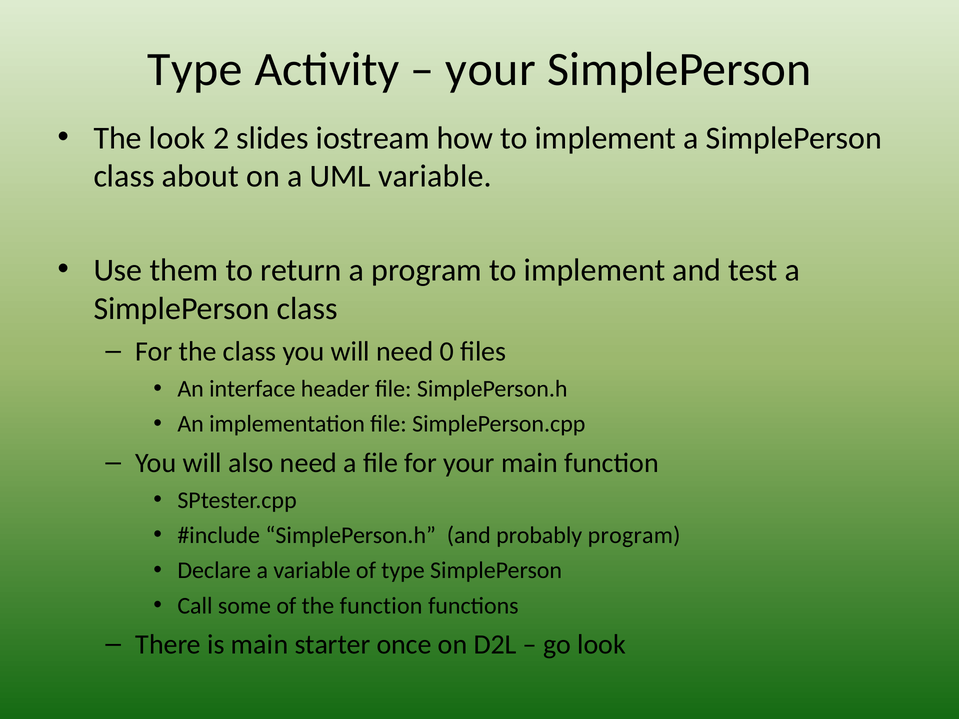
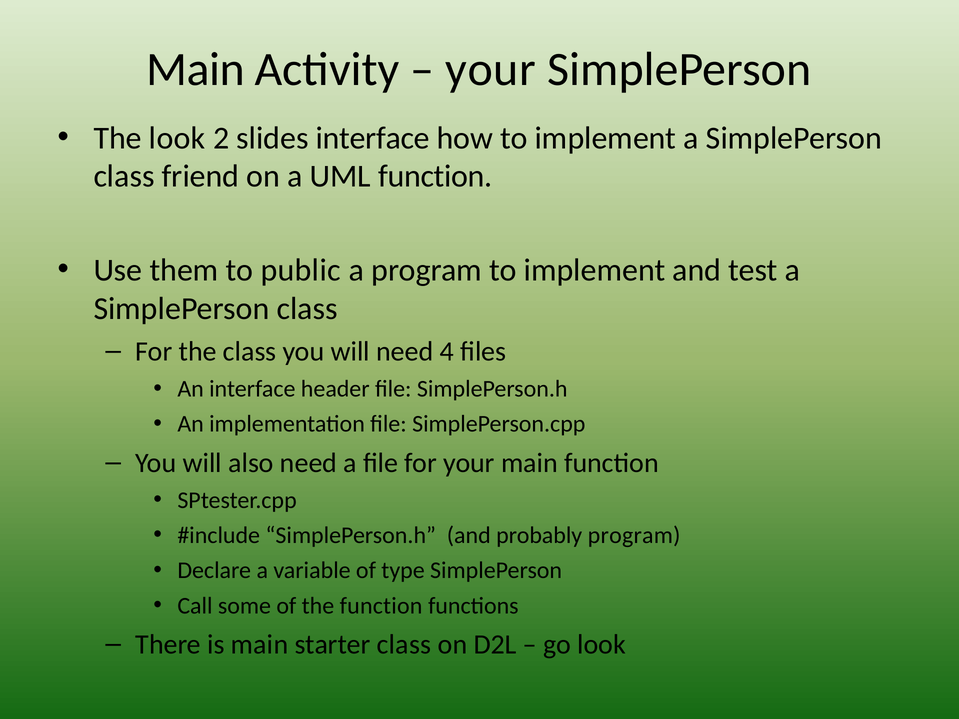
Type at (195, 70): Type -> Main
slides iostream: iostream -> interface
about: about -> friend
UML variable: variable -> function
return: return -> public
0: 0 -> 4
starter once: once -> class
